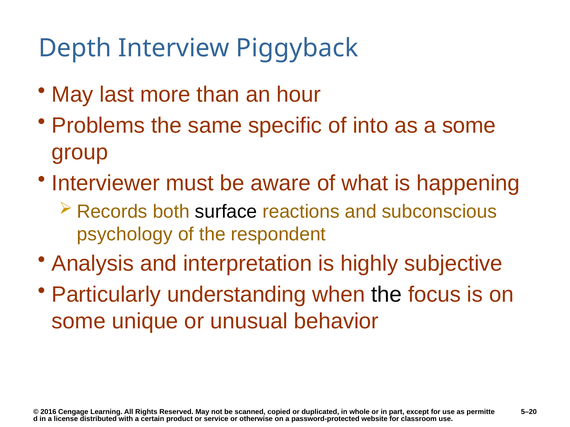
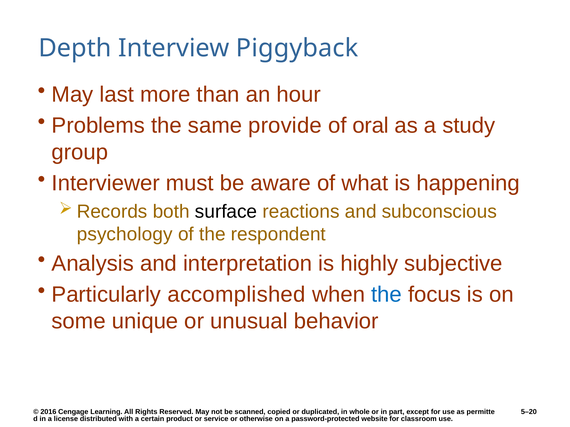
specific: specific -> provide
into: into -> oral
a some: some -> study
understanding: understanding -> accomplished
the at (387, 295) colour: black -> blue
